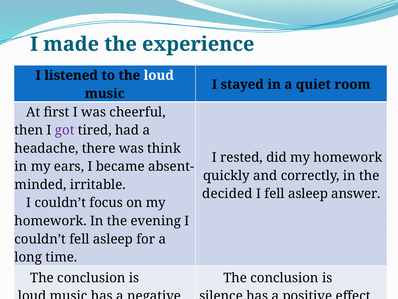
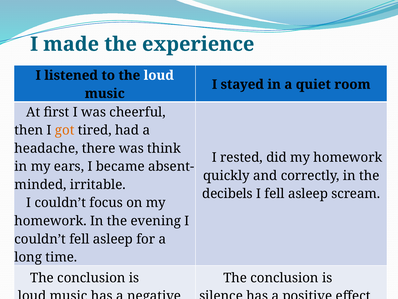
got colour: purple -> orange
decided: decided -> decibels
answer: answer -> scream
